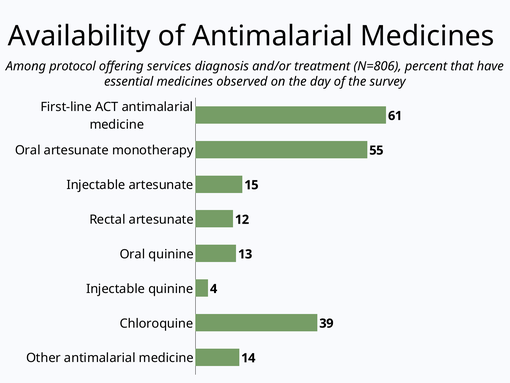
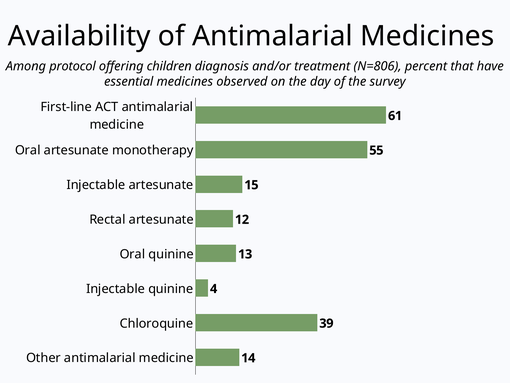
services: services -> children
